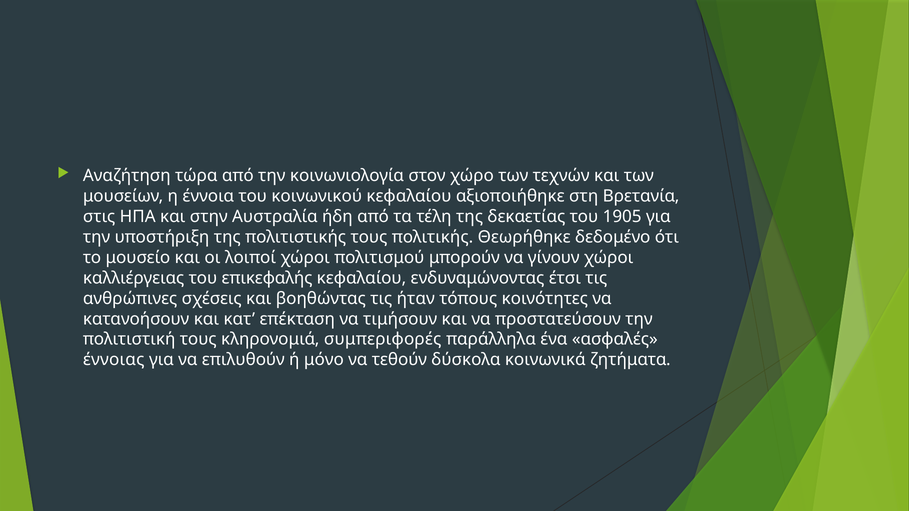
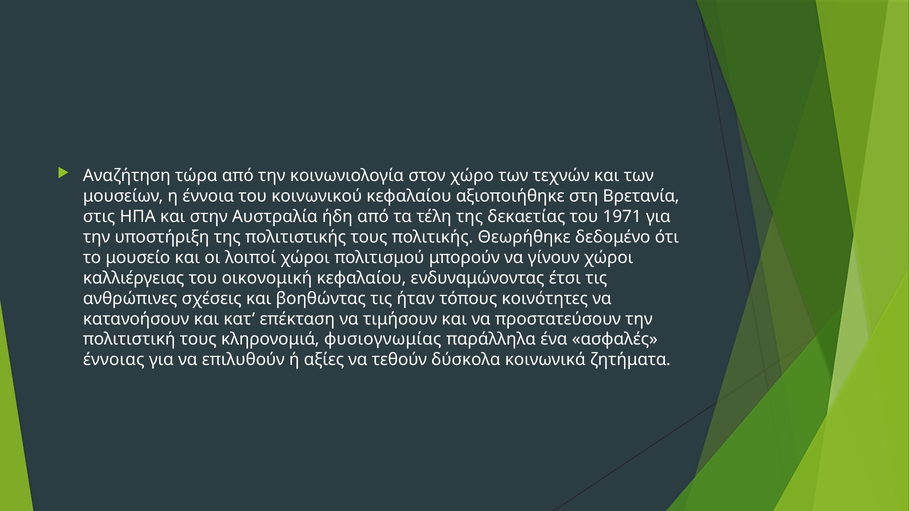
1905: 1905 -> 1971
επικεφαλής: επικεφαλής -> οικονομική
συμπεριφορές: συμπεριφορές -> φυσιογνωμίας
μόνο: μόνο -> αξίες
